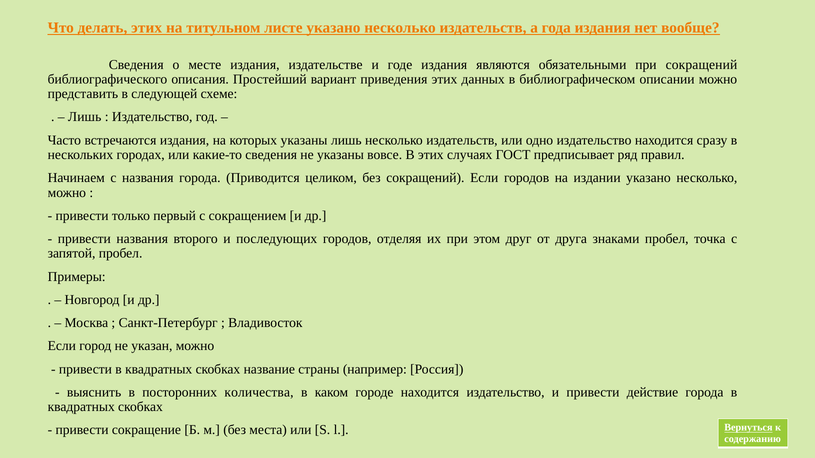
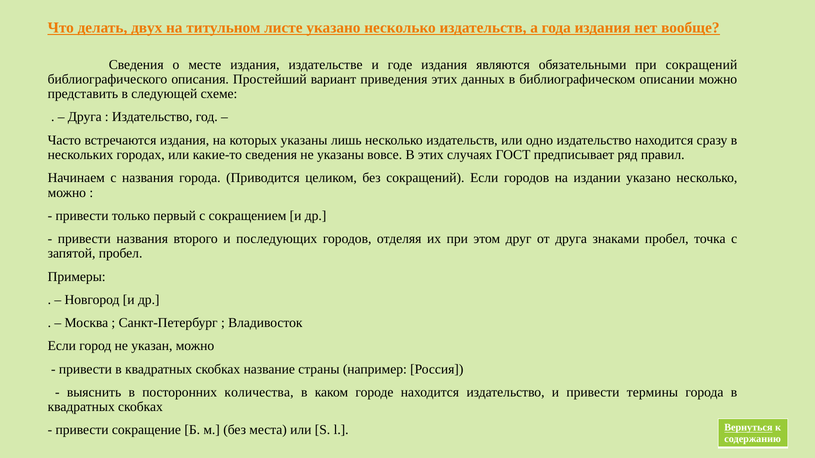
делать этих: этих -> двух
Лишь at (85, 117): Лишь -> Друга
действие: действие -> термины
